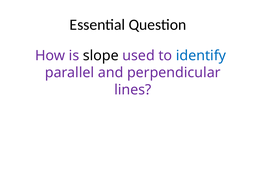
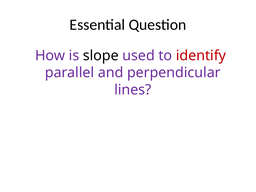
identify colour: blue -> red
